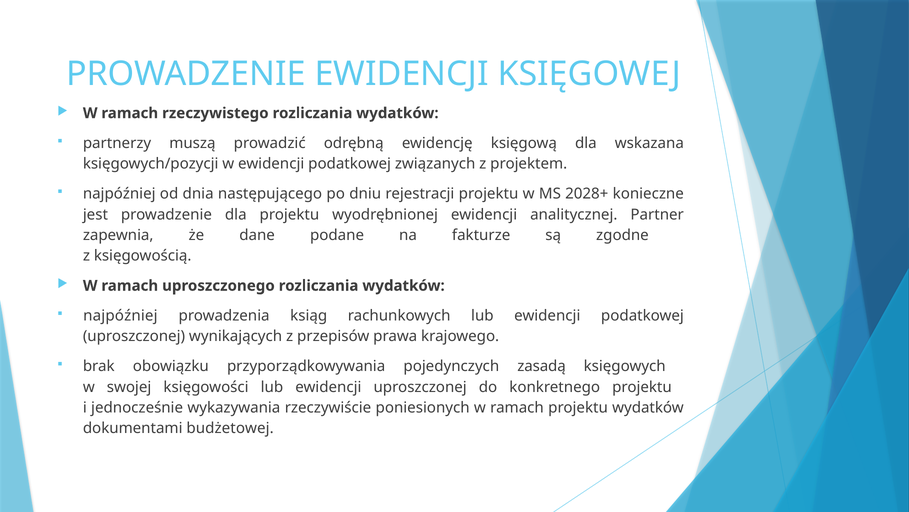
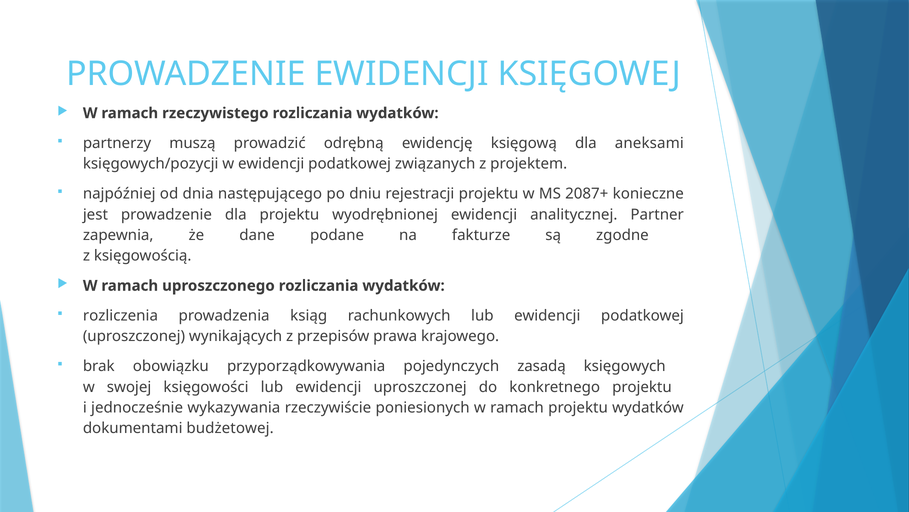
wskazana: wskazana -> aneksami
2028+: 2028+ -> 2087+
najpóźniej at (120, 315): najpóźniej -> rozliczenia
